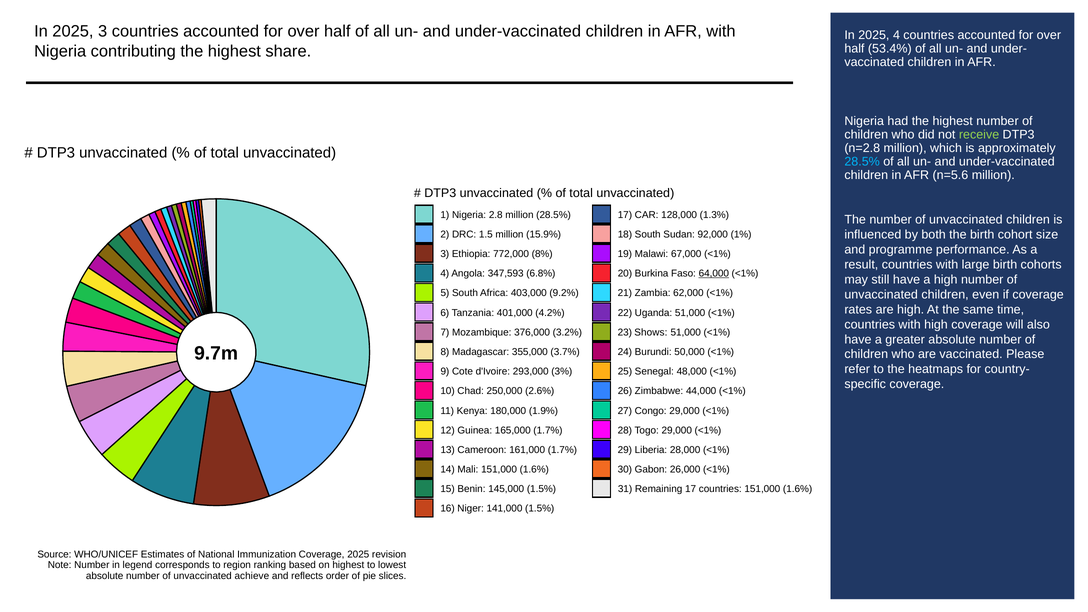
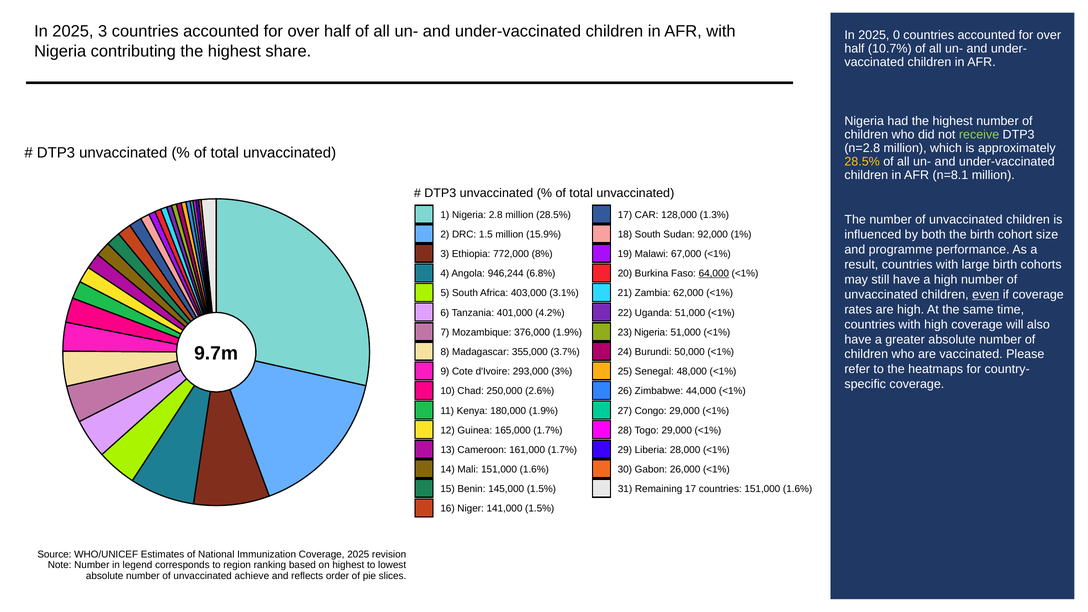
2025 4: 4 -> 0
53.4%: 53.4% -> 10.7%
28.5% at (862, 162) colour: light blue -> yellow
n=5.6: n=5.6 -> n=8.1
347,593: 347,593 -> 946,244
9.2%: 9.2% -> 3.1%
even underline: none -> present
376,000 3.2%: 3.2% -> 1.9%
23 Shows: Shows -> Nigeria
